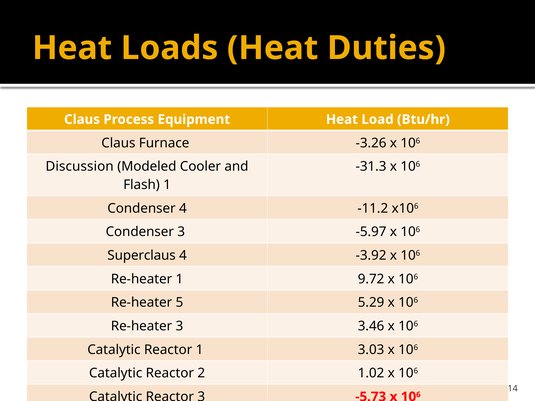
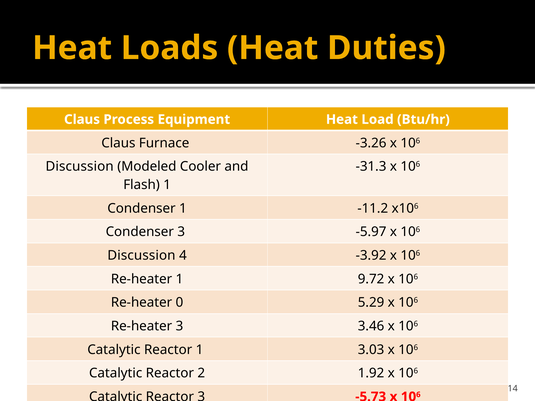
Condenser 4: 4 -> 1
Superclaus at (142, 256): Superclaus -> Discussion
5: 5 -> 0
1.02: 1.02 -> 1.92
